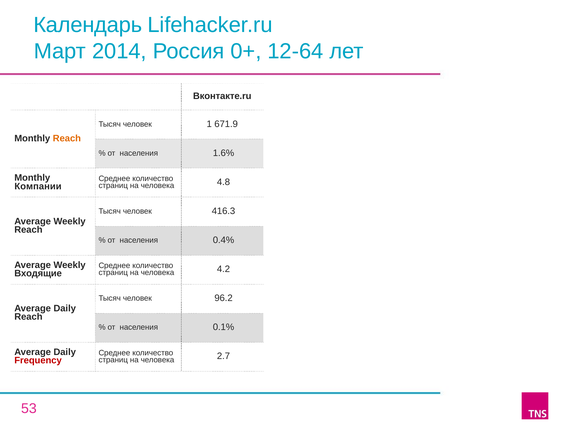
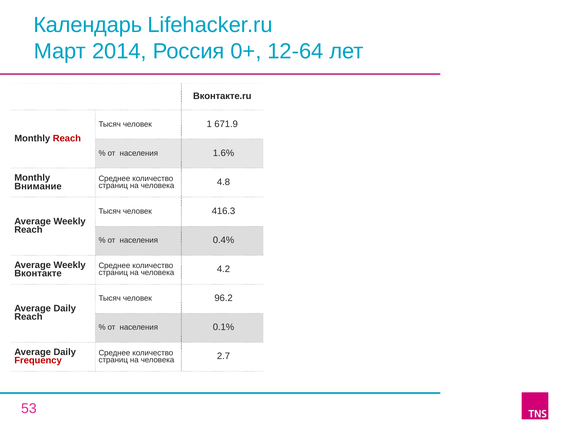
Reach at (67, 139) colour: orange -> red
Компании: Компании -> Внимание
Входящие: Входящие -> Вконтакте
